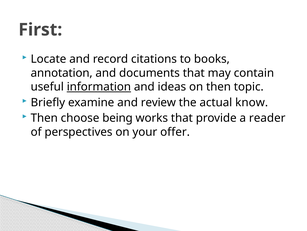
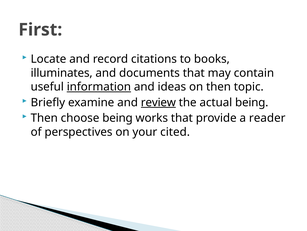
annotation: annotation -> illuminates
review underline: none -> present
actual know: know -> being
offer: offer -> cited
